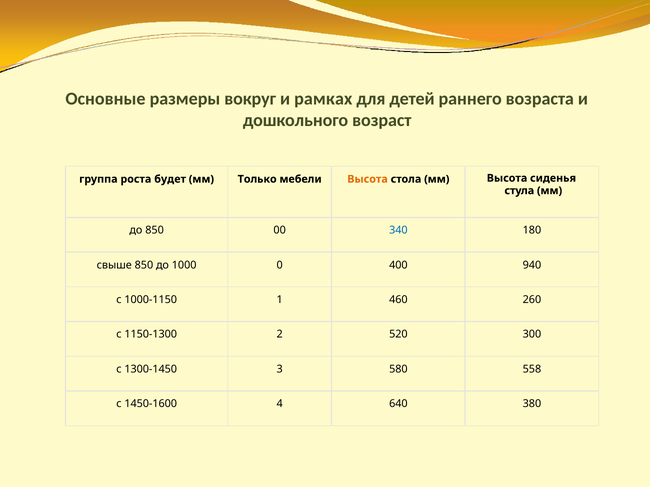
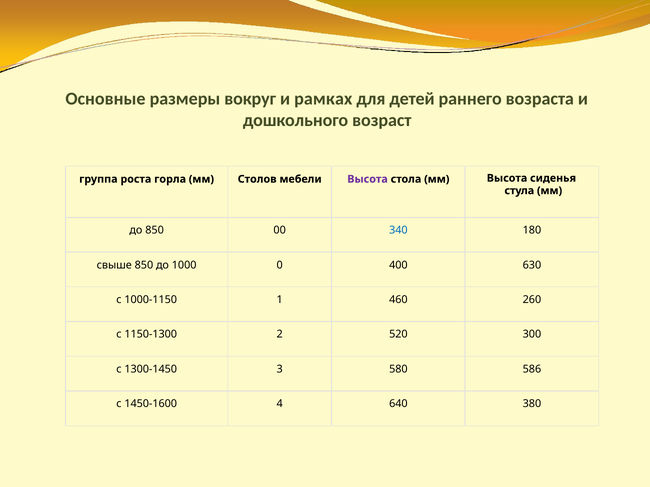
будет: будет -> горла
Только: Только -> Столов
Высота at (368, 179) colour: orange -> purple
940: 940 -> 630
558: 558 -> 586
